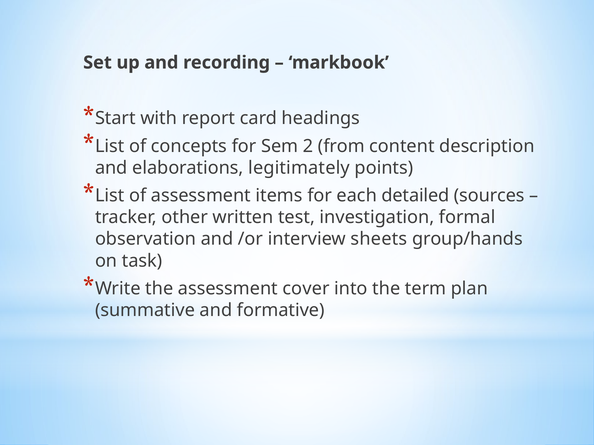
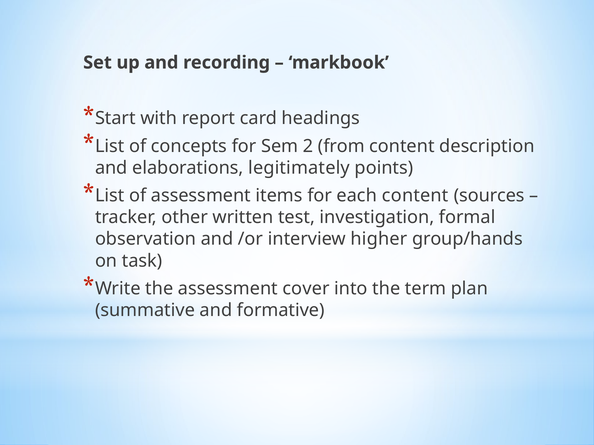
each detailed: detailed -> content
sheets: sheets -> higher
